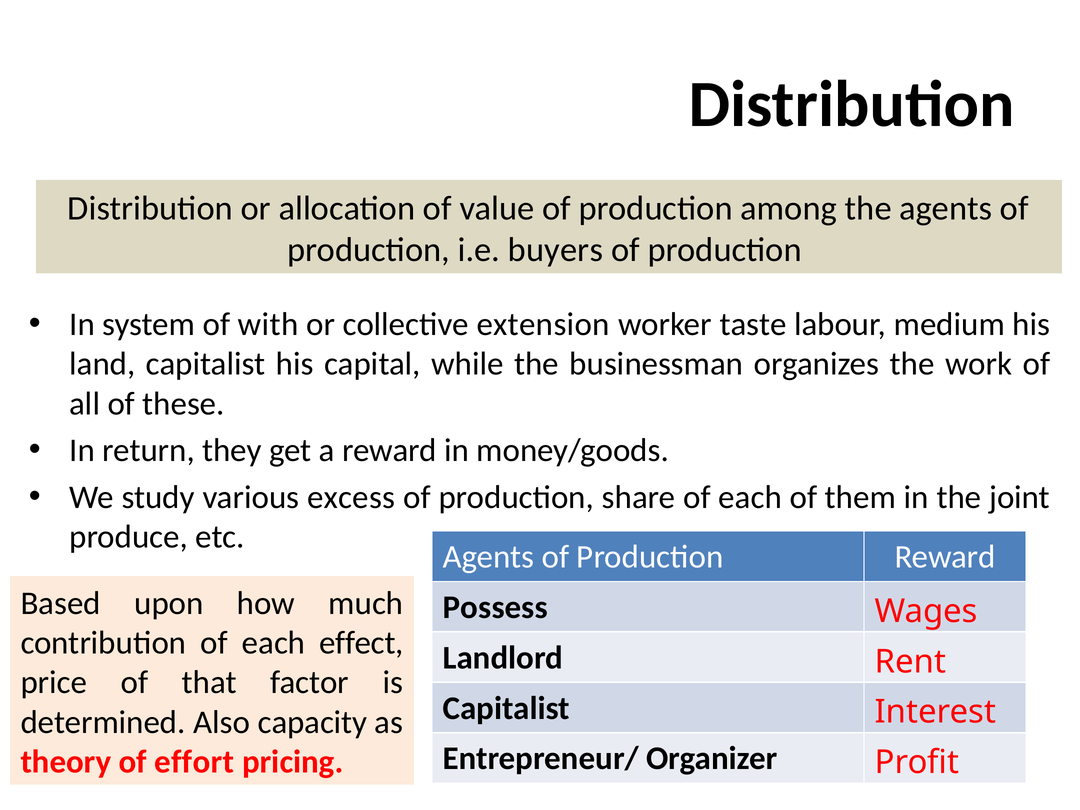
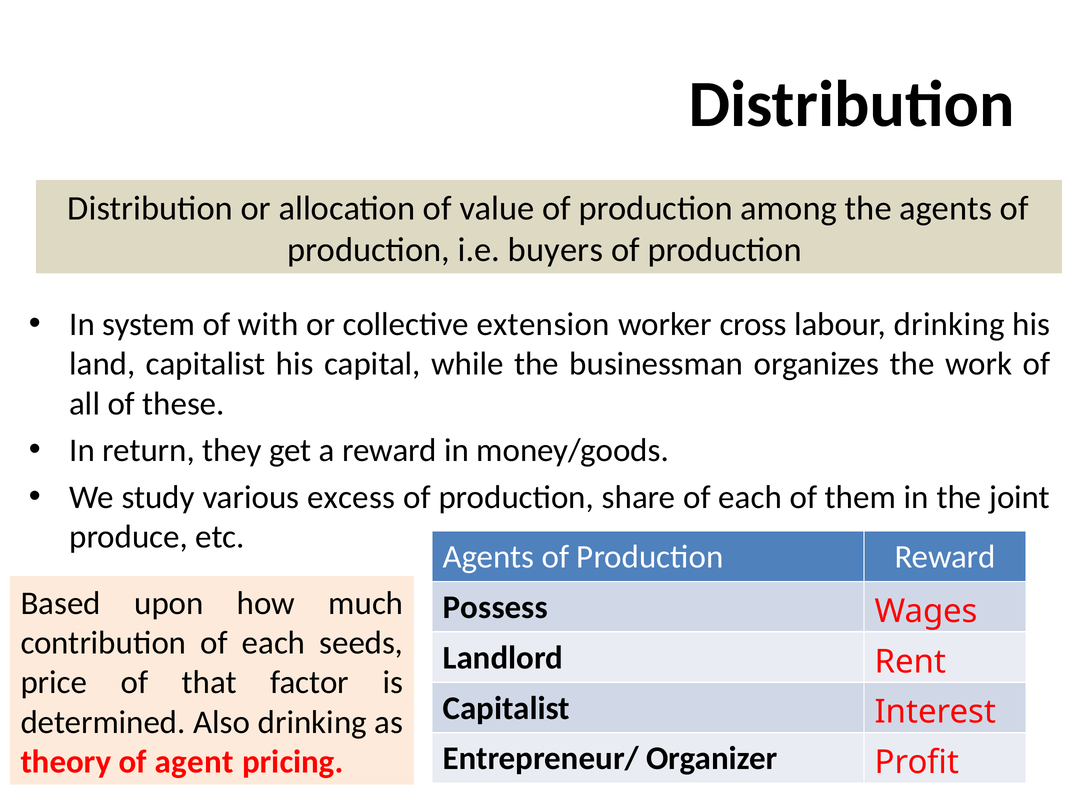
taste: taste -> cross
labour medium: medium -> drinking
effect: effect -> seeds
Also capacity: capacity -> drinking
effort: effort -> agent
